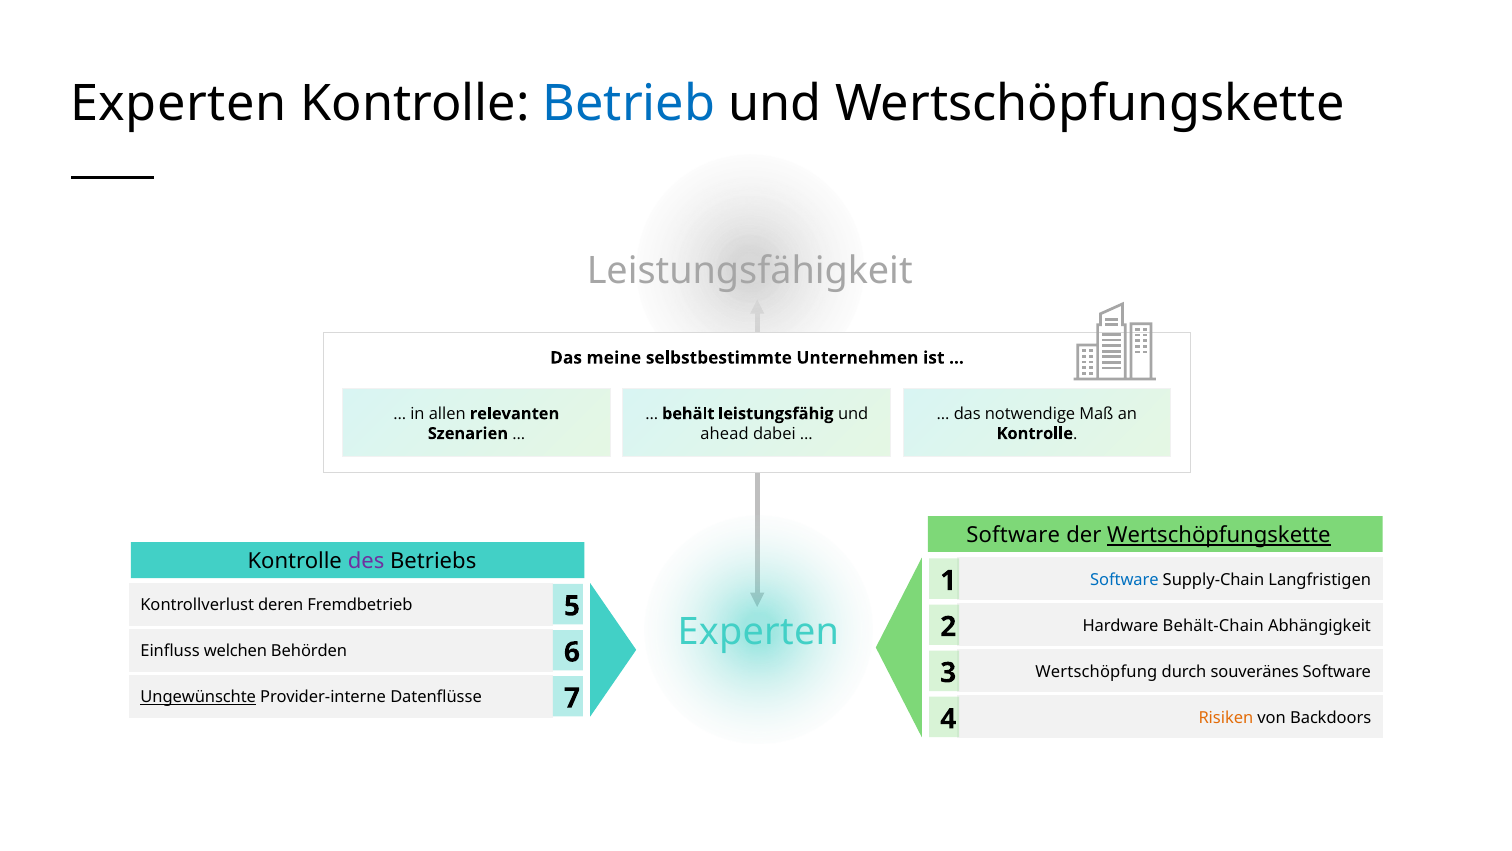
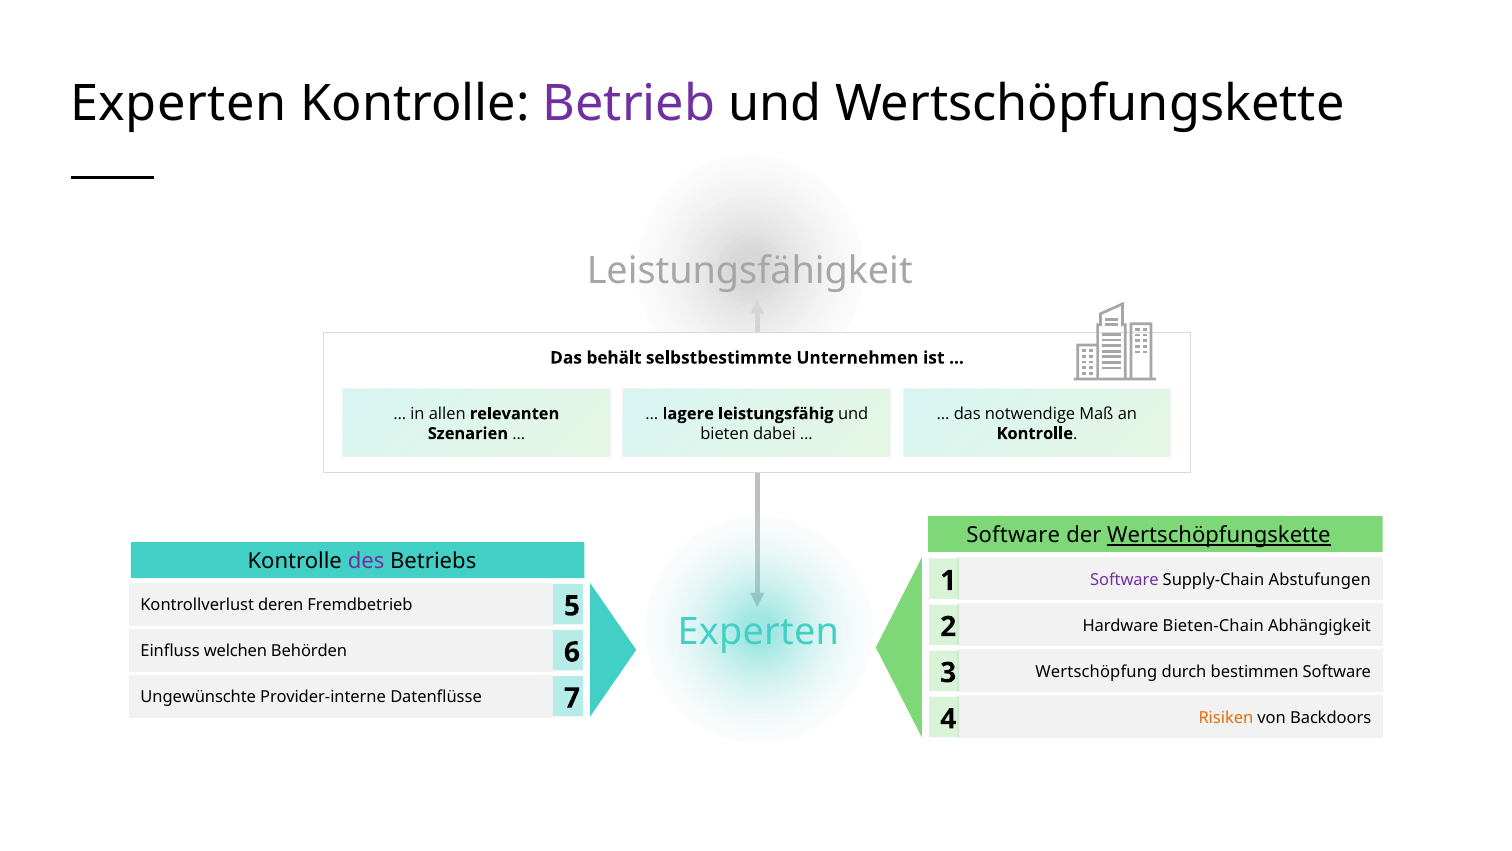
Betrieb colour: blue -> purple
meine: meine -> behält
behält: behält -> lagere
ahead: ahead -> bieten
Software at (1124, 580) colour: blue -> purple
Langfristigen: Langfristigen -> Abstufungen
Behält-Chain: Behält-Chain -> Bieten-Chain
souveränes: souveränes -> bestimmen
Ungewünschte underline: present -> none
